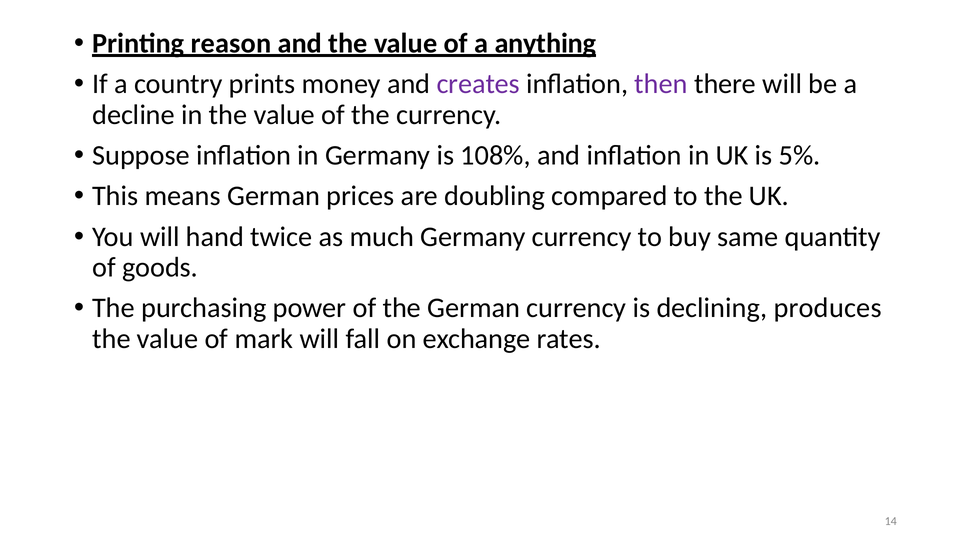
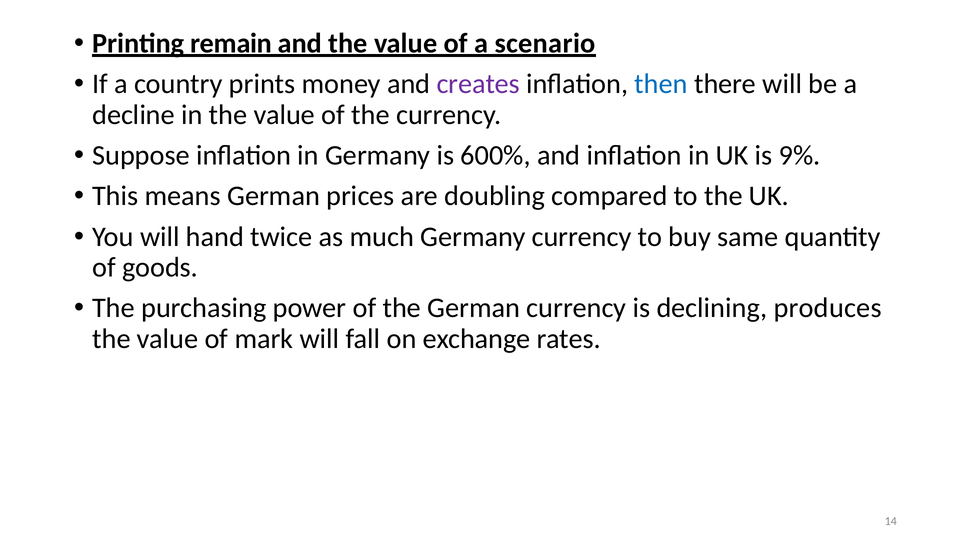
reason: reason -> remain
anything: anything -> scenario
then colour: purple -> blue
108%: 108% -> 600%
5%: 5% -> 9%
